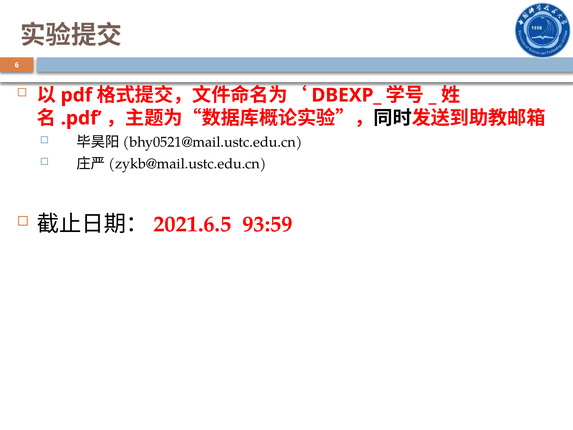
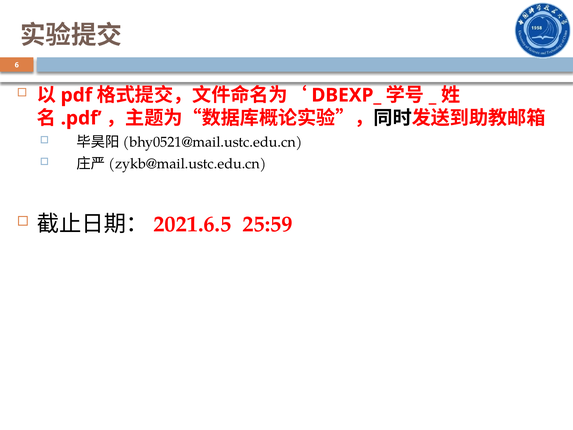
93:59: 93:59 -> 25:59
